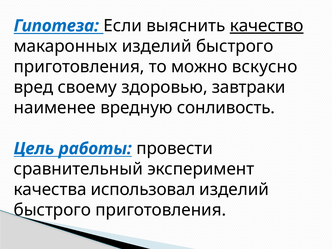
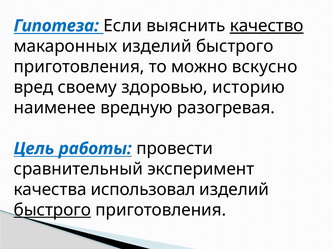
завтраки: завтраки -> историю
сонливость: сонливость -> разогревая
быстрого at (52, 210) underline: none -> present
